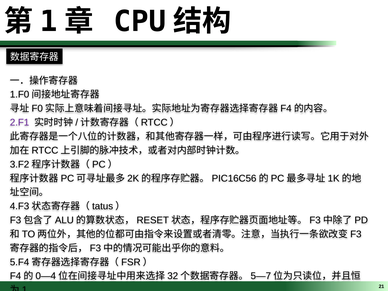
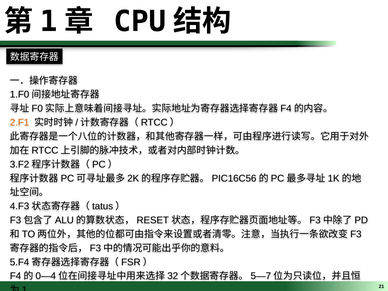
2.F1 colour: purple -> orange
